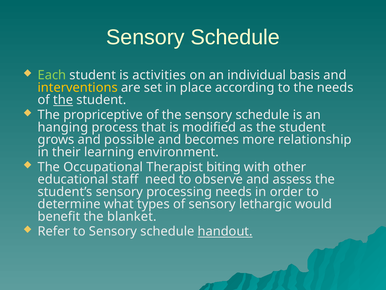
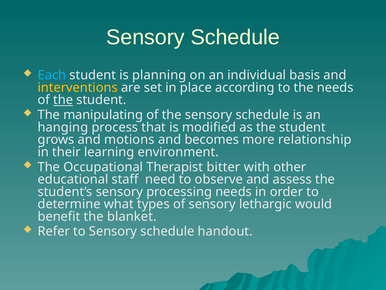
Each colour: light green -> light blue
activities: activities -> planning
propriceptive: propriceptive -> manipulating
possible: possible -> motions
biting: biting -> bitter
handout underline: present -> none
